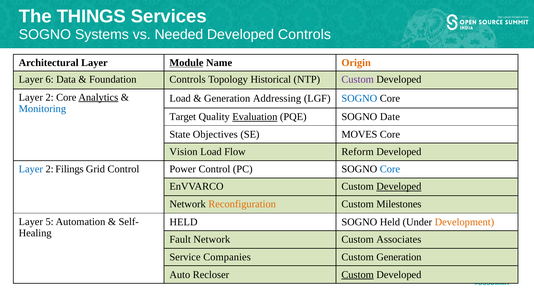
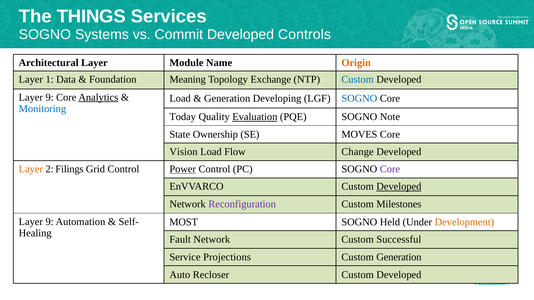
Needed: Needed -> Commit
Module underline: present -> none
6: 6 -> 1
Foundation Controls: Controls -> Meaning
Historical: Historical -> Exchange
Custom at (358, 80) colour: purple -> blue
2 at (50, 97): 2 -> 9
Addressing: Addressing -> Developing
Target: Target -> Today
Date: Date -> Note
Objectives: Objectives -> Ownership
Reform: Reform -> Change
Layer at (31, 169) colour: blue -> orange
Power underline: none -> present
Core at (390, 169) colour: blue -> purple
Reconfiguration colour: orange -> purple
5 at (50, 222): 5 -> 9
HELD at (184, 222): HELD -> MOST
Associates: Associates -> Successful
Companies: Companies -> Projections
Custom at (358, 275) underline: present -> none
